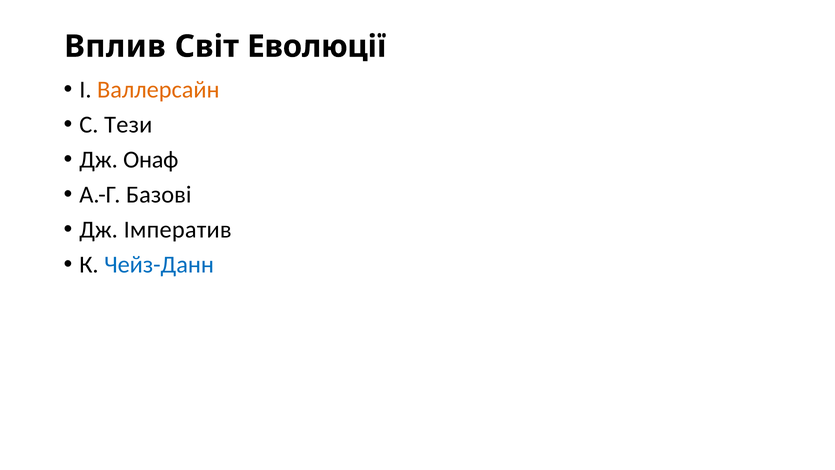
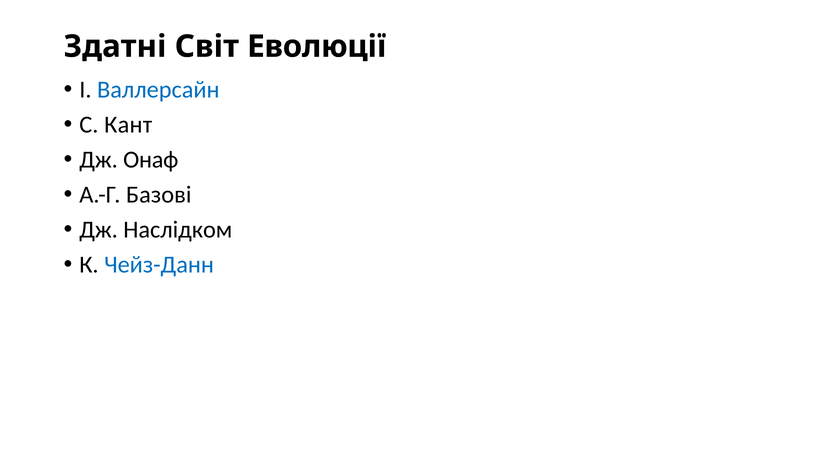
Вплив: Вплив -> Здатні
Валлерсайн colour: orange -> blue
Тези: Тези -> Кант
Імператив: Імператив -> Наслідком
